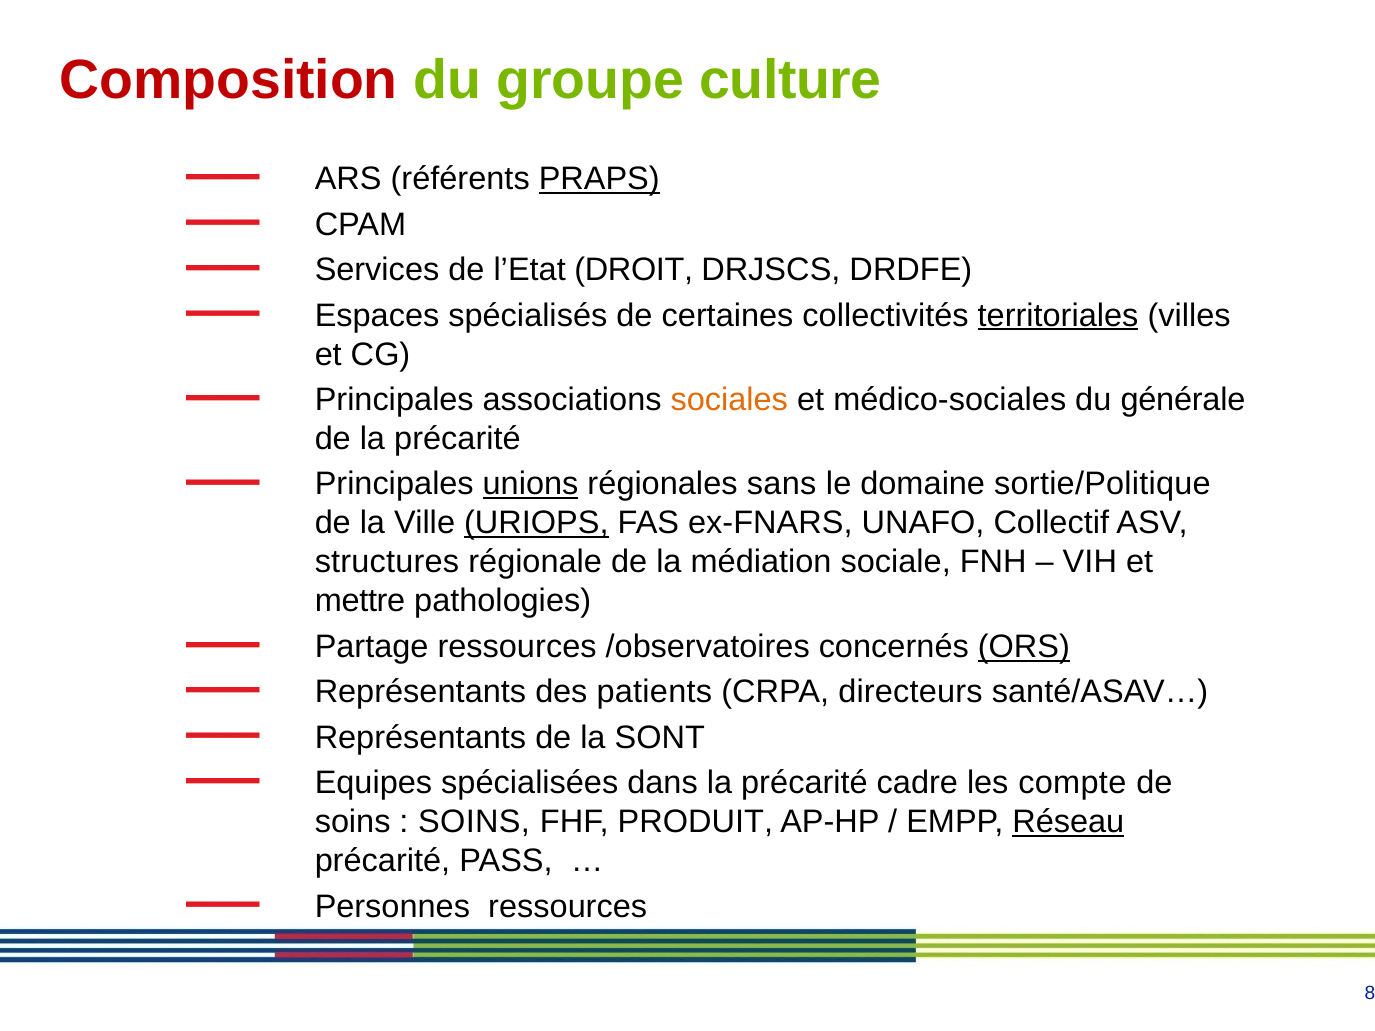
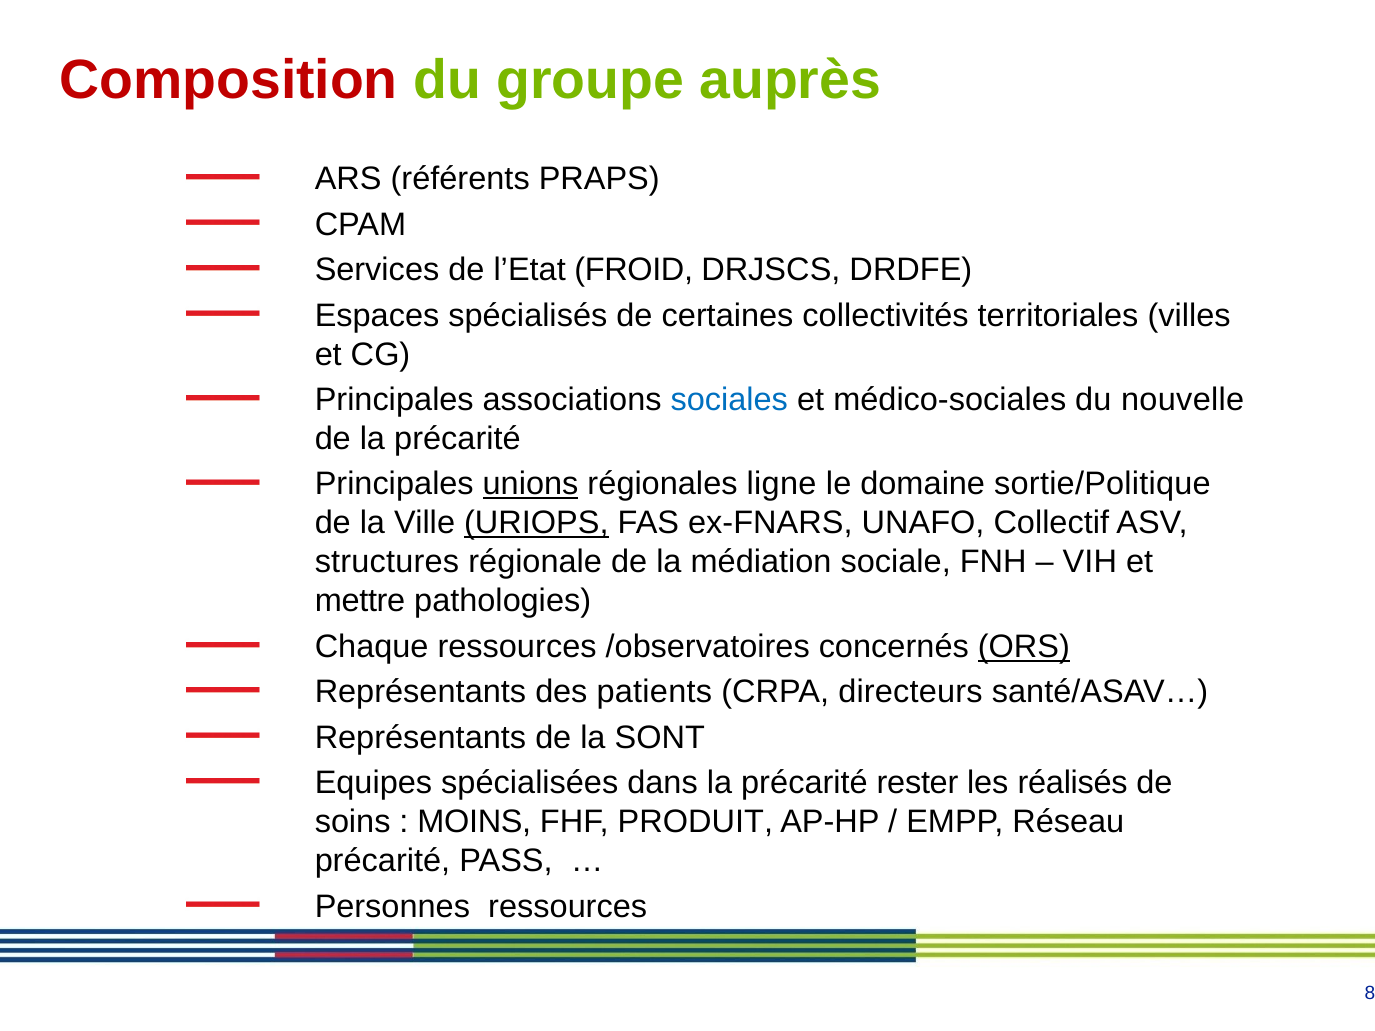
culture: culture -> auprès
PRAPS underline: present -> none
DROIT: DROIT -> FROID
territoriales underline: present -> none
sociales colour: orange -> blue
générale: générale -> nouvelle
sans: sans -> ligne
Partage: Partage -> Chaque
cadre: cadre -> rester
compte: compte -> réalisés
SOINS at (474, 822): SOINS -> MOINS
Réseau underline: present -> none
